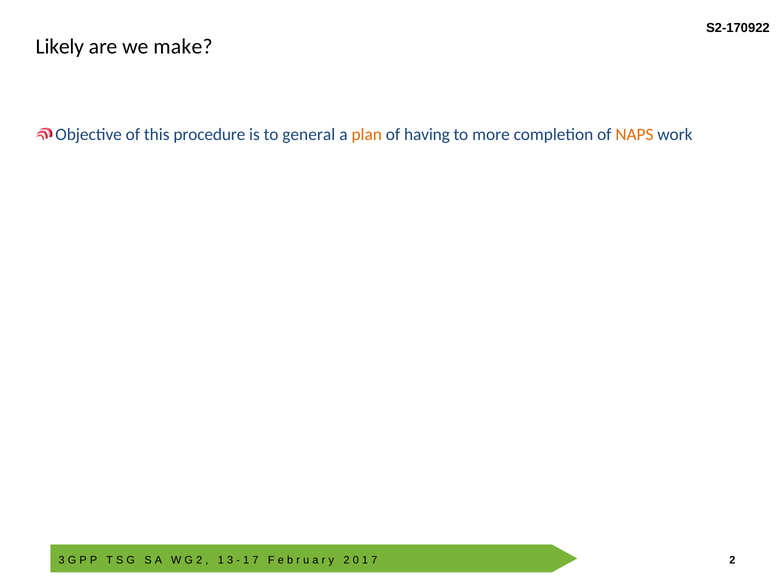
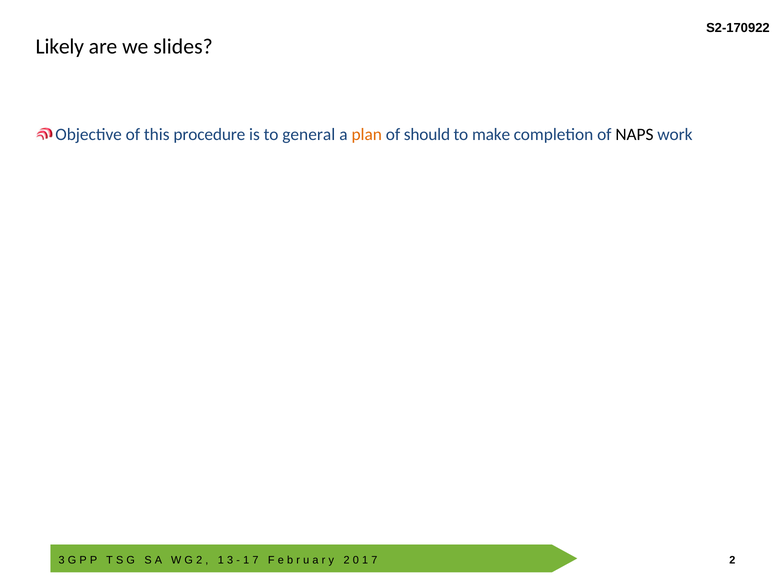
make: make -> slides
having: having -> should
more: more -> make
NAPS colour: orange -> black
